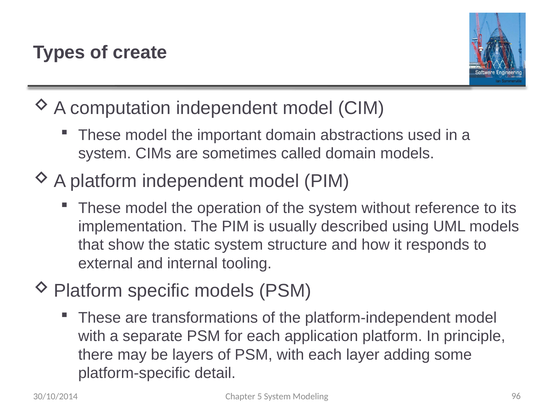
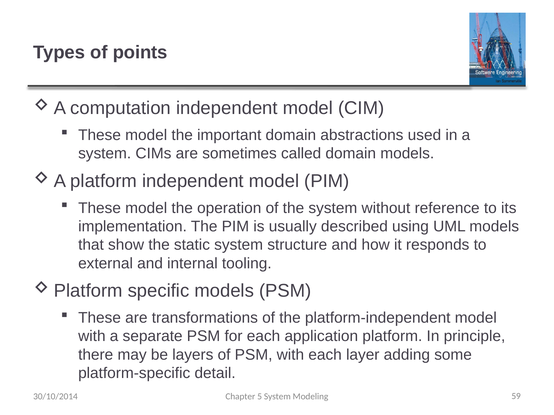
create: create -> points
96: 96 -> 59
